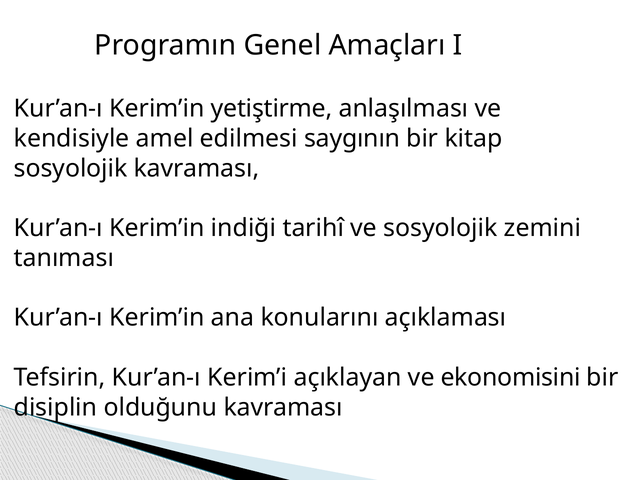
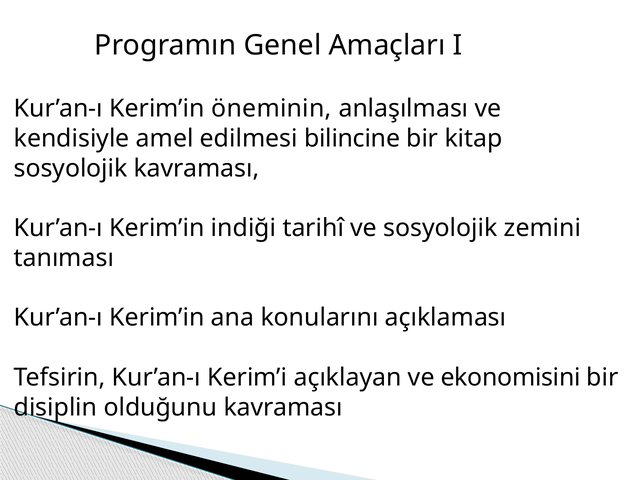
yetiştirme: yetiştirme -> öneminin
saygının: saygının -> bilincine
